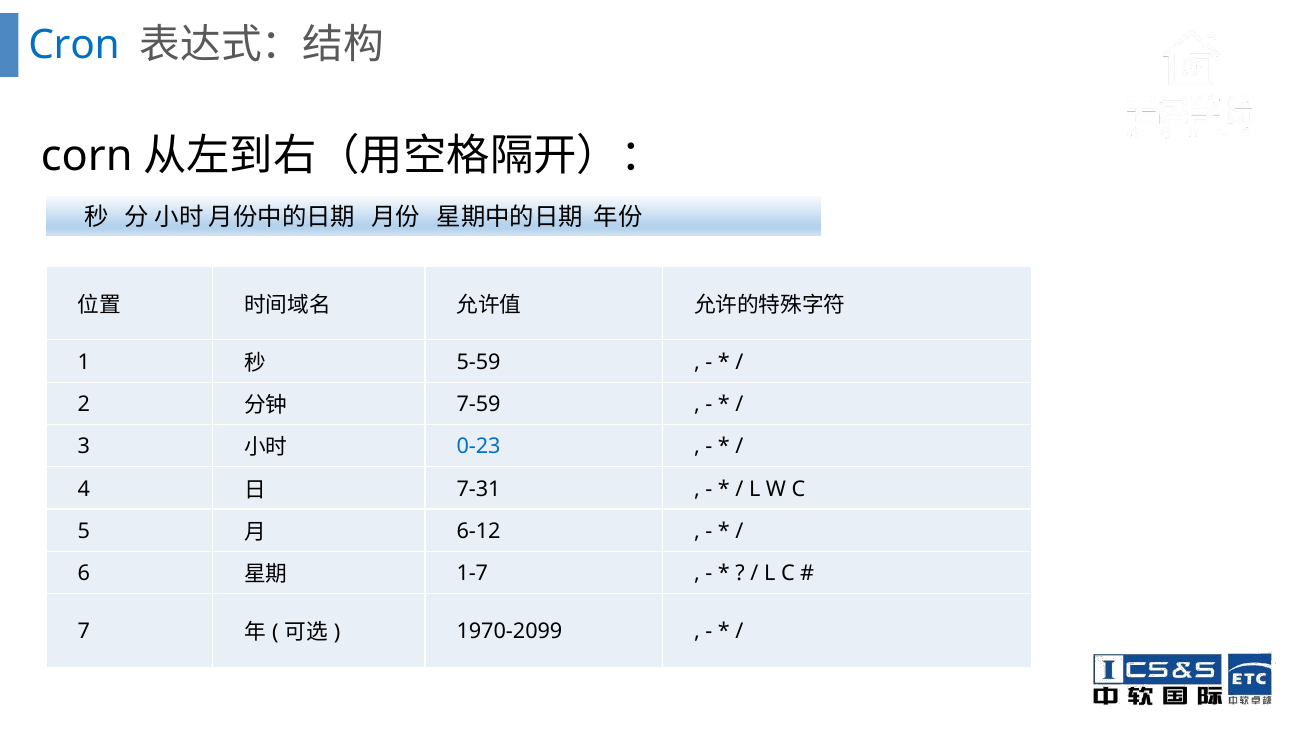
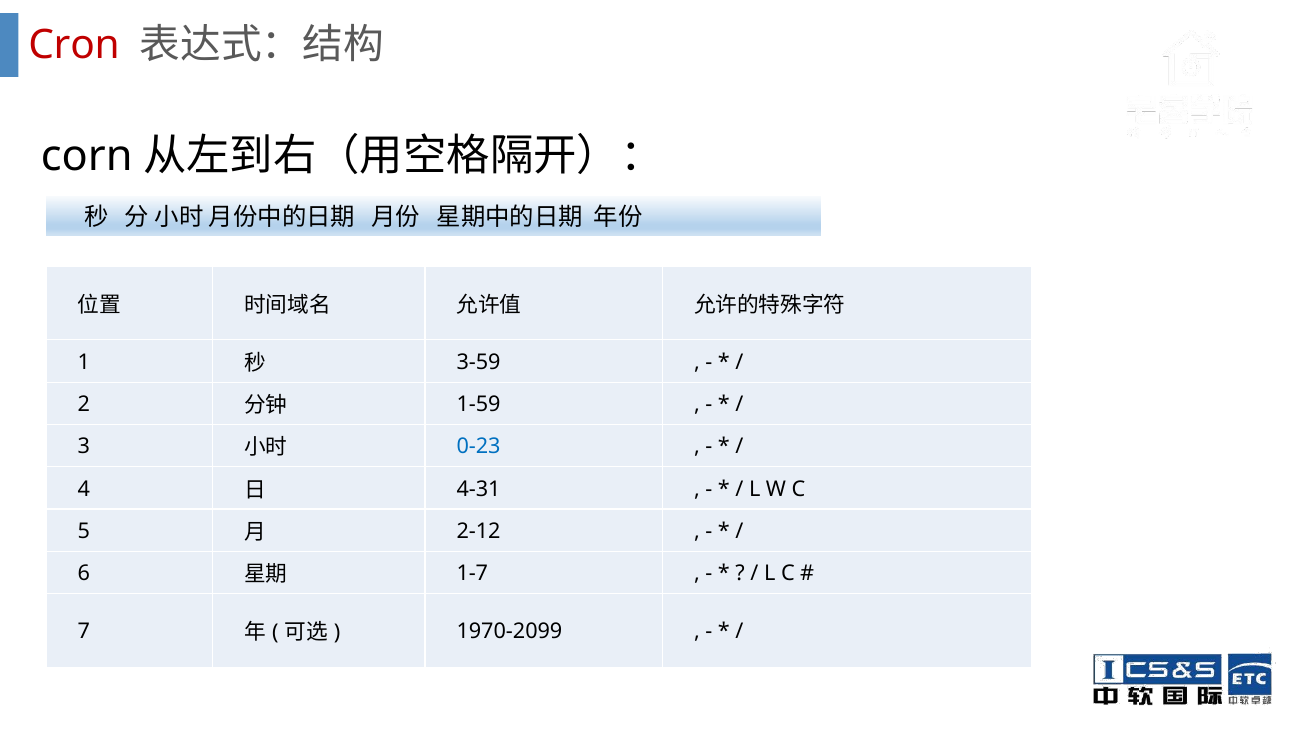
Cron colour: blue -> red
5-59: 5-59 -> 3-59
7-59: 7-59 -> 1-59
7-31: 7-31 -> 4-31
6-12: 6-12 -> 2-12
